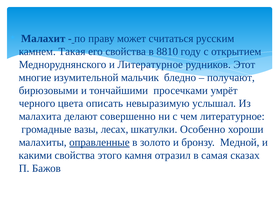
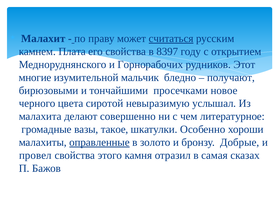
считаться underline: none -> present
Такая: Такая -> Плата
8810: 8810 -> 8397
и Литературное: Литературное -> Горнорабочих
умрёт: умрёт -> новое
описать: описать -> сиротой
лесах: лесах -> такое
Медной: Медной -> Добрые
какими: какими -> провел
